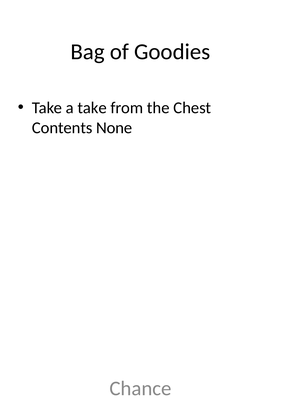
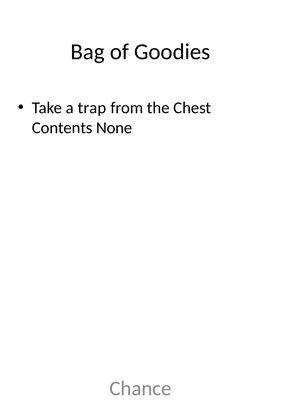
a take: take -> trap
